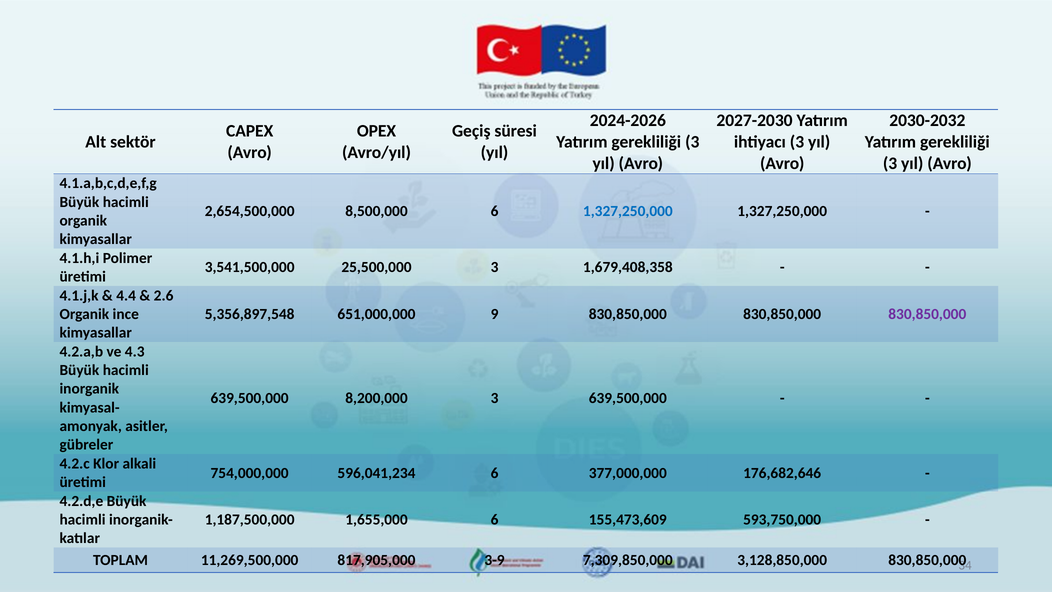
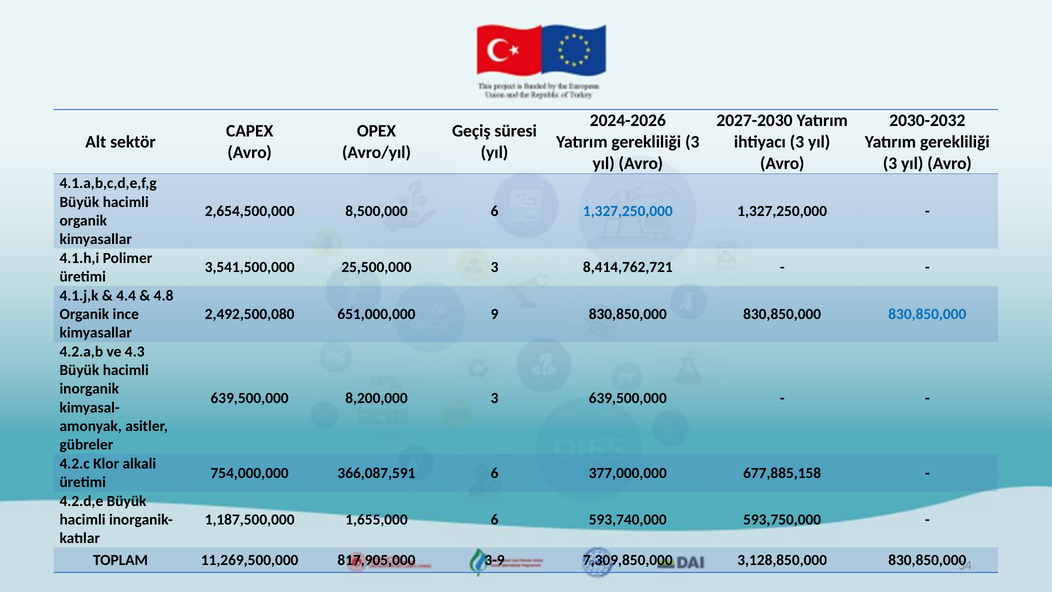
1,679,408,358: 1,679,408,358 -> 8,414,762,721
2.6: 2.6 -> 4.8
5,356,897,548: 5,356,897,548 -> 2,492,500,080
830,850,000 at (927, 314) colour: purple -> blue
596,041,234: 596,041,234 -> 366,087,591
176,682,646: 176,682,646 -> 677,885,158
155,473,609: 155,473,609 -> 593,740,000
